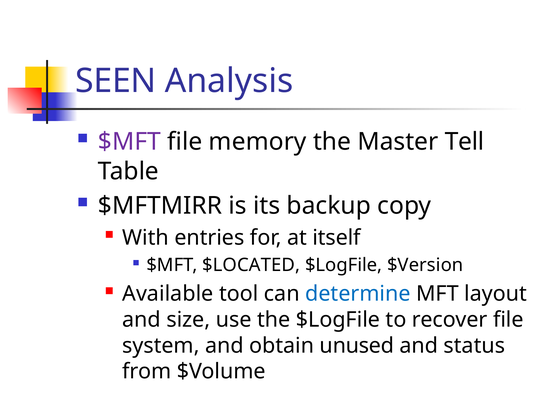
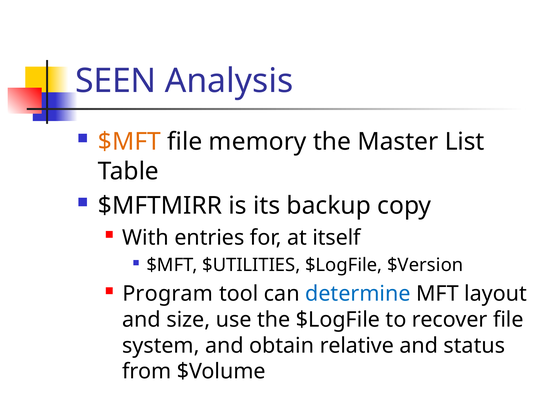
$MFT at (129, 142) colour: purple -> orange
Tell: Tell -> List
$LOCATED: $LOCATED -> $UTILITIES
Available: Available -> Program
unused: unused -> relative
